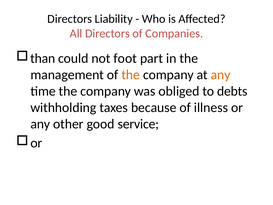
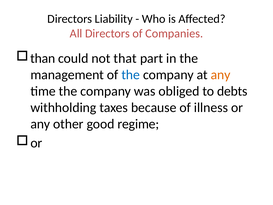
foot: foot -> that
the at (131, 75) colour: orange -> blue
service: service -> regime
